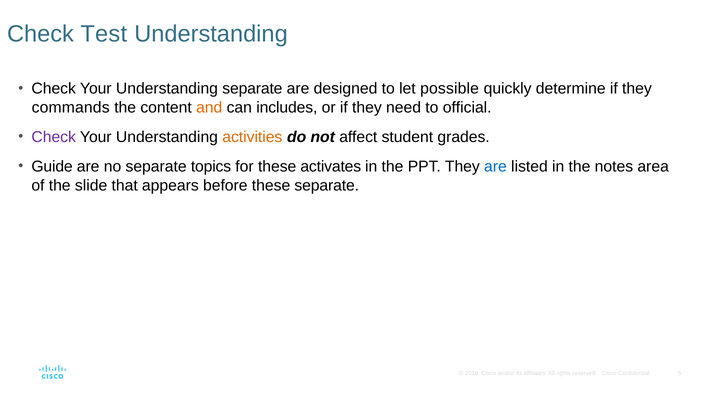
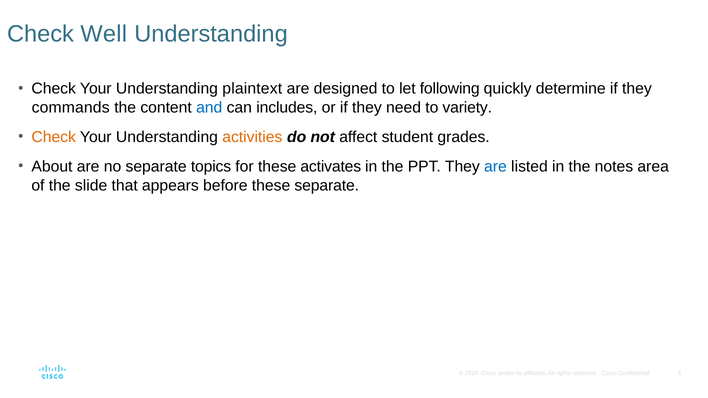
Test: Test -> Well
Understanding separate: separate -> plaintext
possible: possible -> following
and colour: orange -> blue
official: official -> variety
Check at (54, 137) colour: purple -> orange
Guide: Guide -> About
